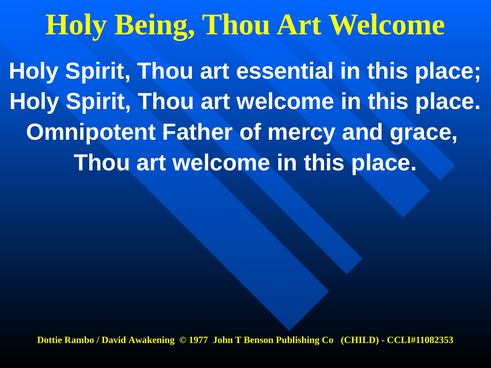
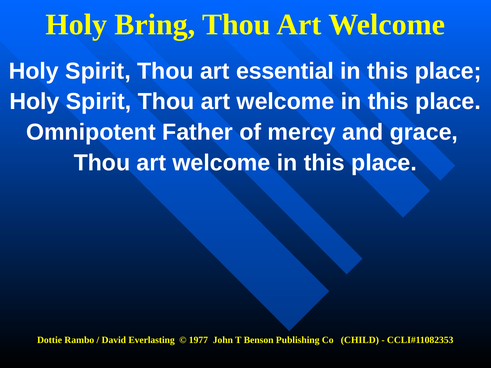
Being: Being -> Bring
Awakening: Awakening -> Everlasting
